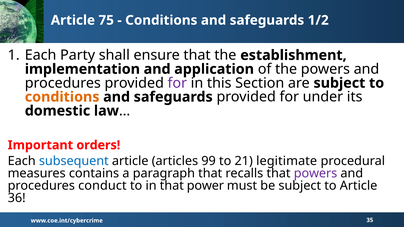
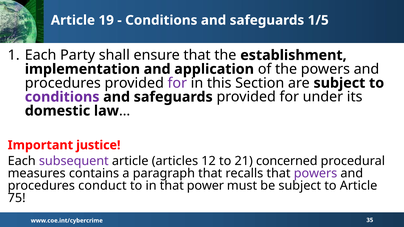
75: 75 -> 19
1/2: 1/2 -> 1/5
conditions at (62, 97) colour: orange -> purple
orders: orders -> justice
subsequent colour: blue -> purple
99: 99 -> 12
legitimate: legitimate -> concerned
36: 36 -> 75
